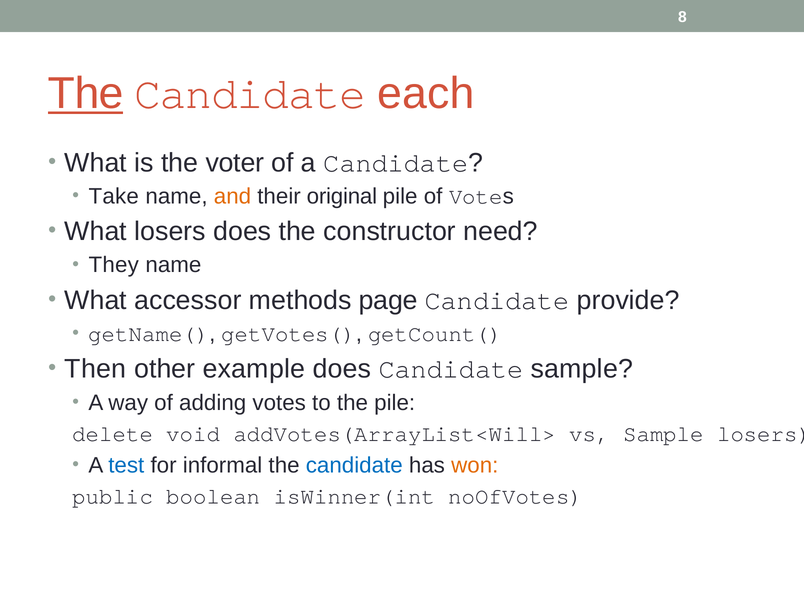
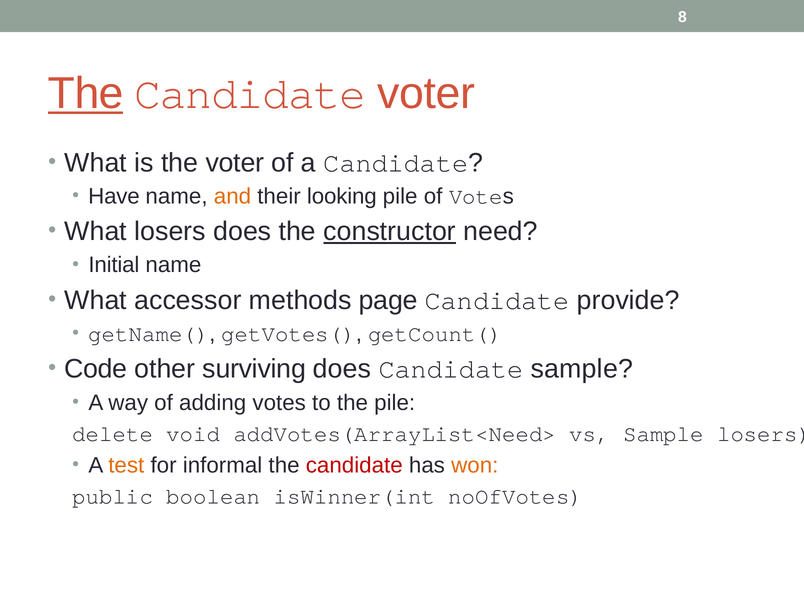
Candidate each: each -> voter
Take: Take -> Have
original: original -> looking
constructor underline: none -> present
They: They -> Initial
Then: Then -> Code
example: example -> surviving
addVotes(ArrayList<Will>: addVotes(ArrayList<Will> -> addVotes(ArrayList<Need>
test colour: blue -> orange
candidate at (354, 465) colour: blue -> red
